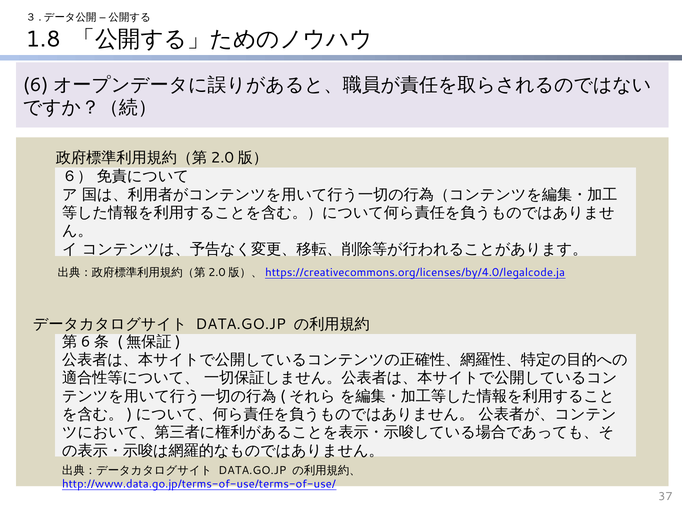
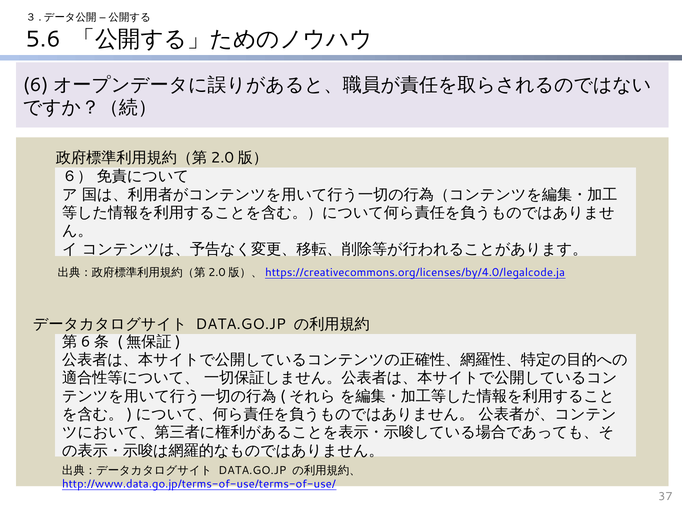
1.8: 1.8 -> 5.6
